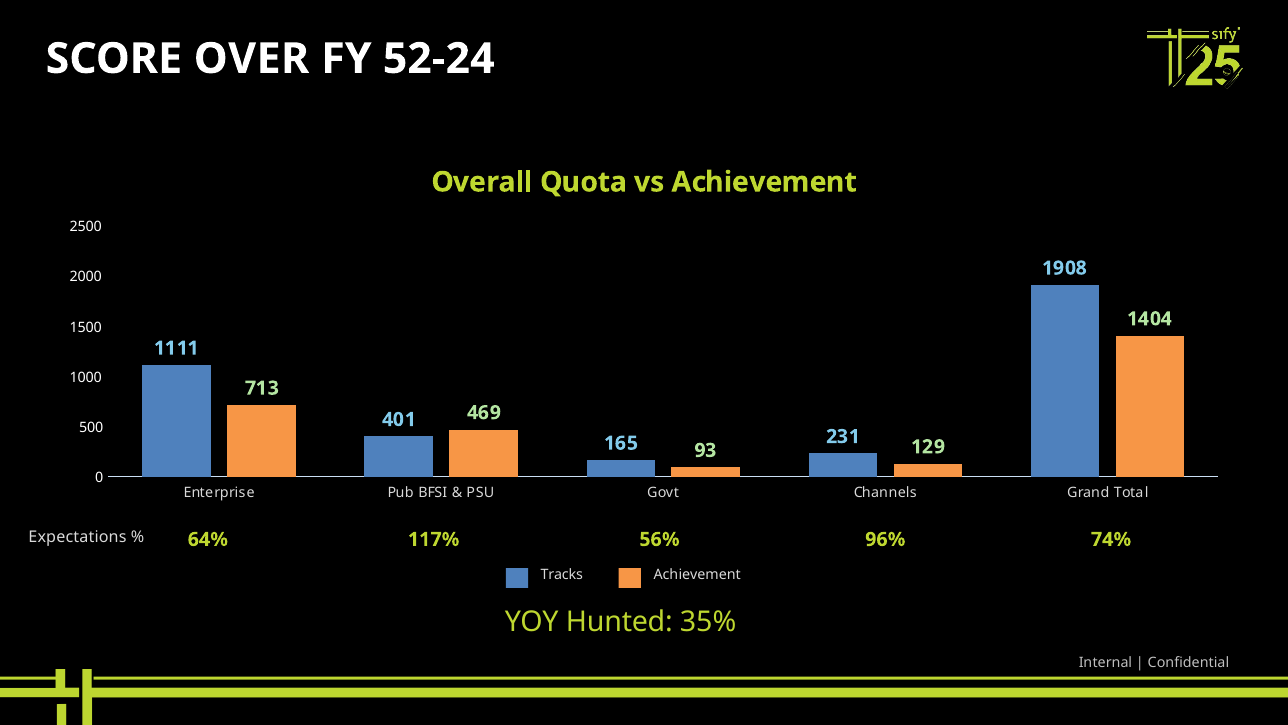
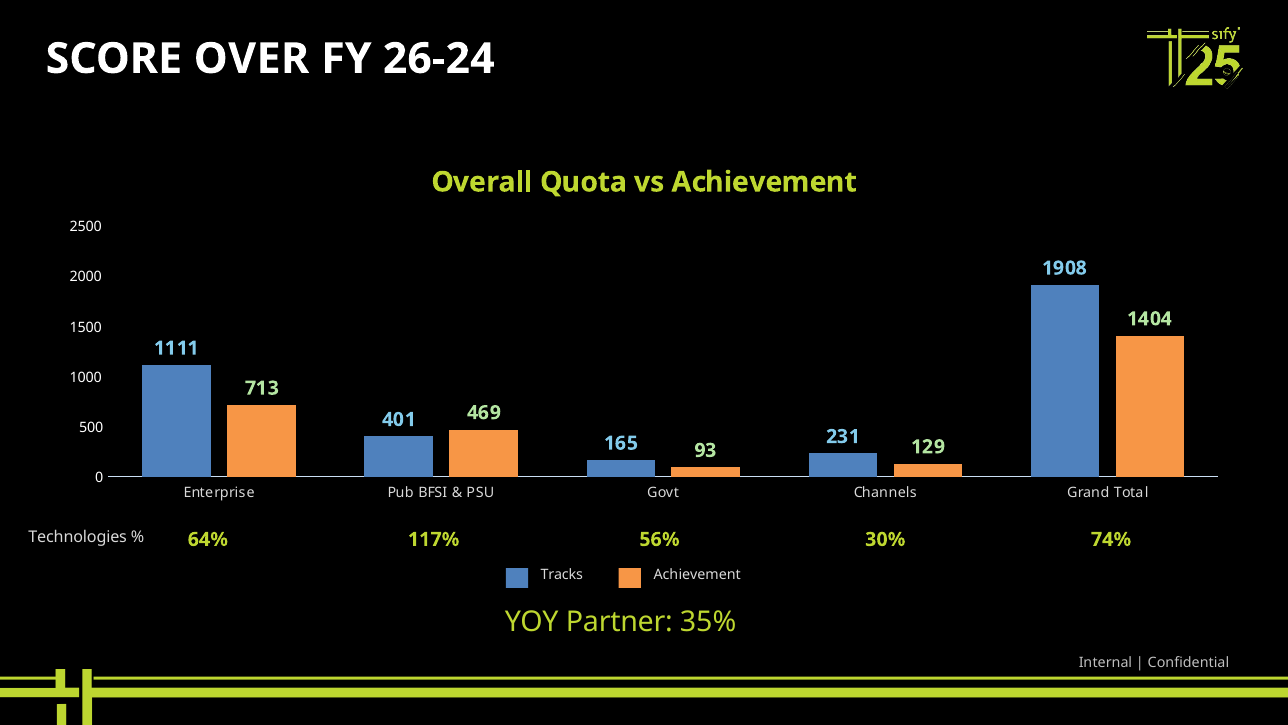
52-24: 52-24 -> 26-24
Expectations: Expectations -> Technologies
96%: 96% -> 30%
Hunted: Hunted -> Partner
